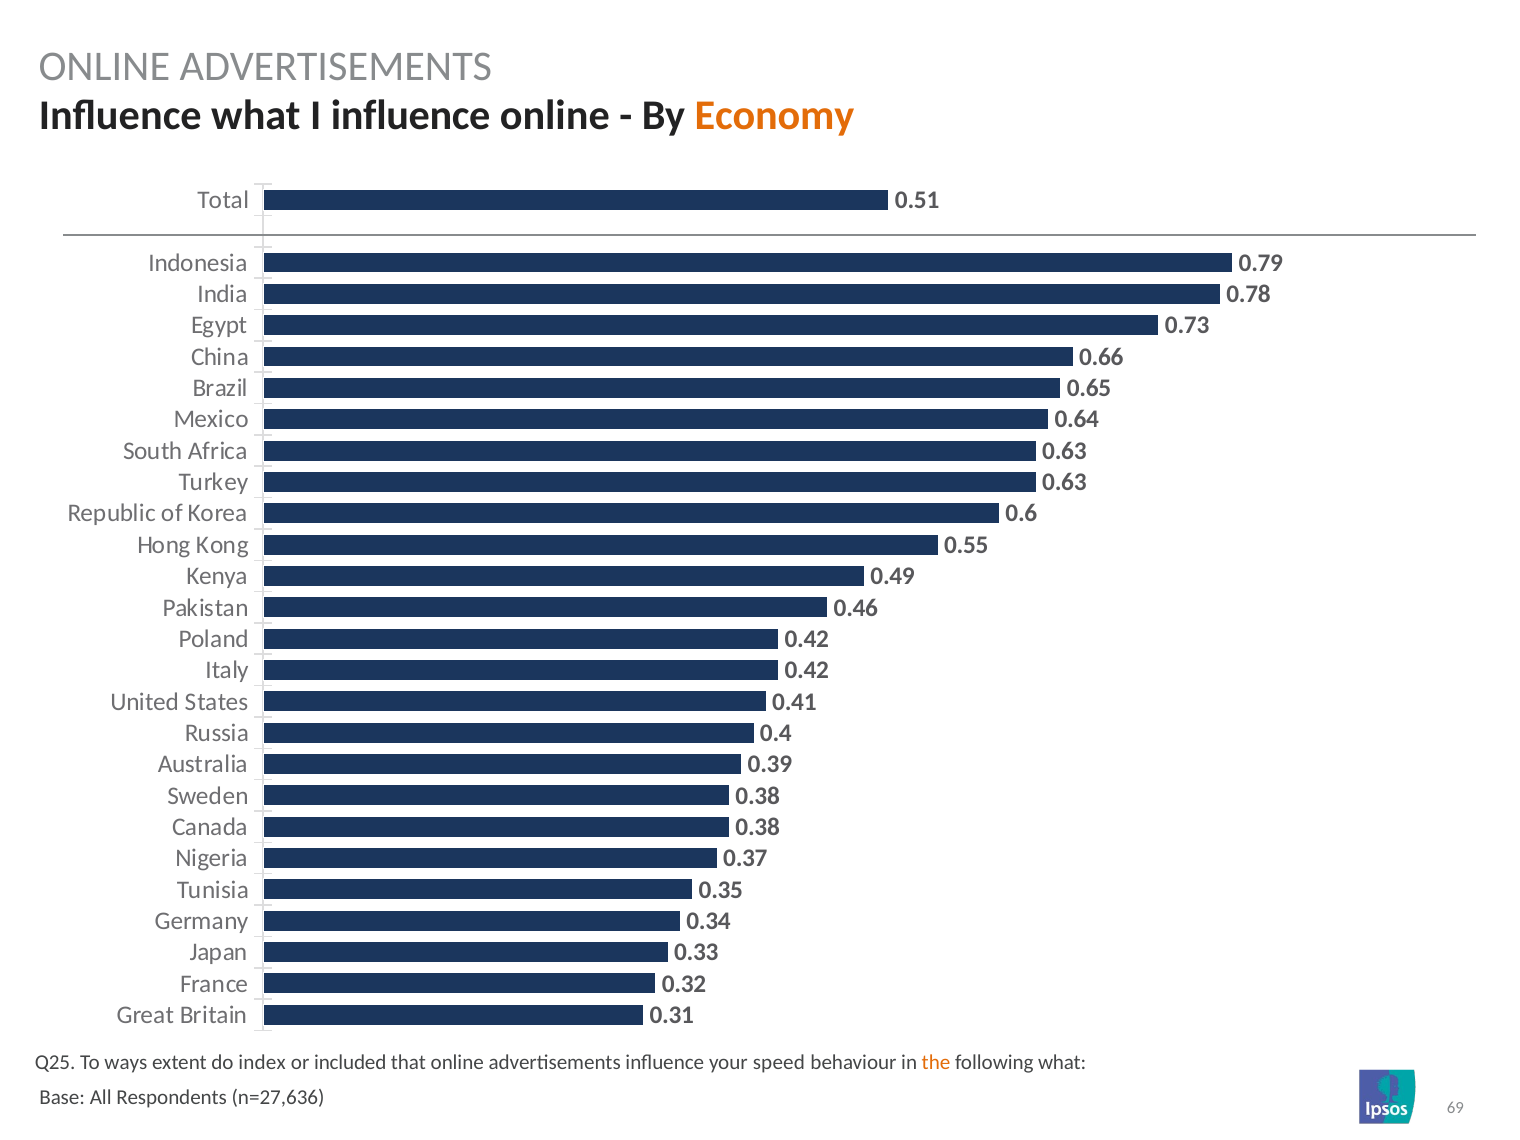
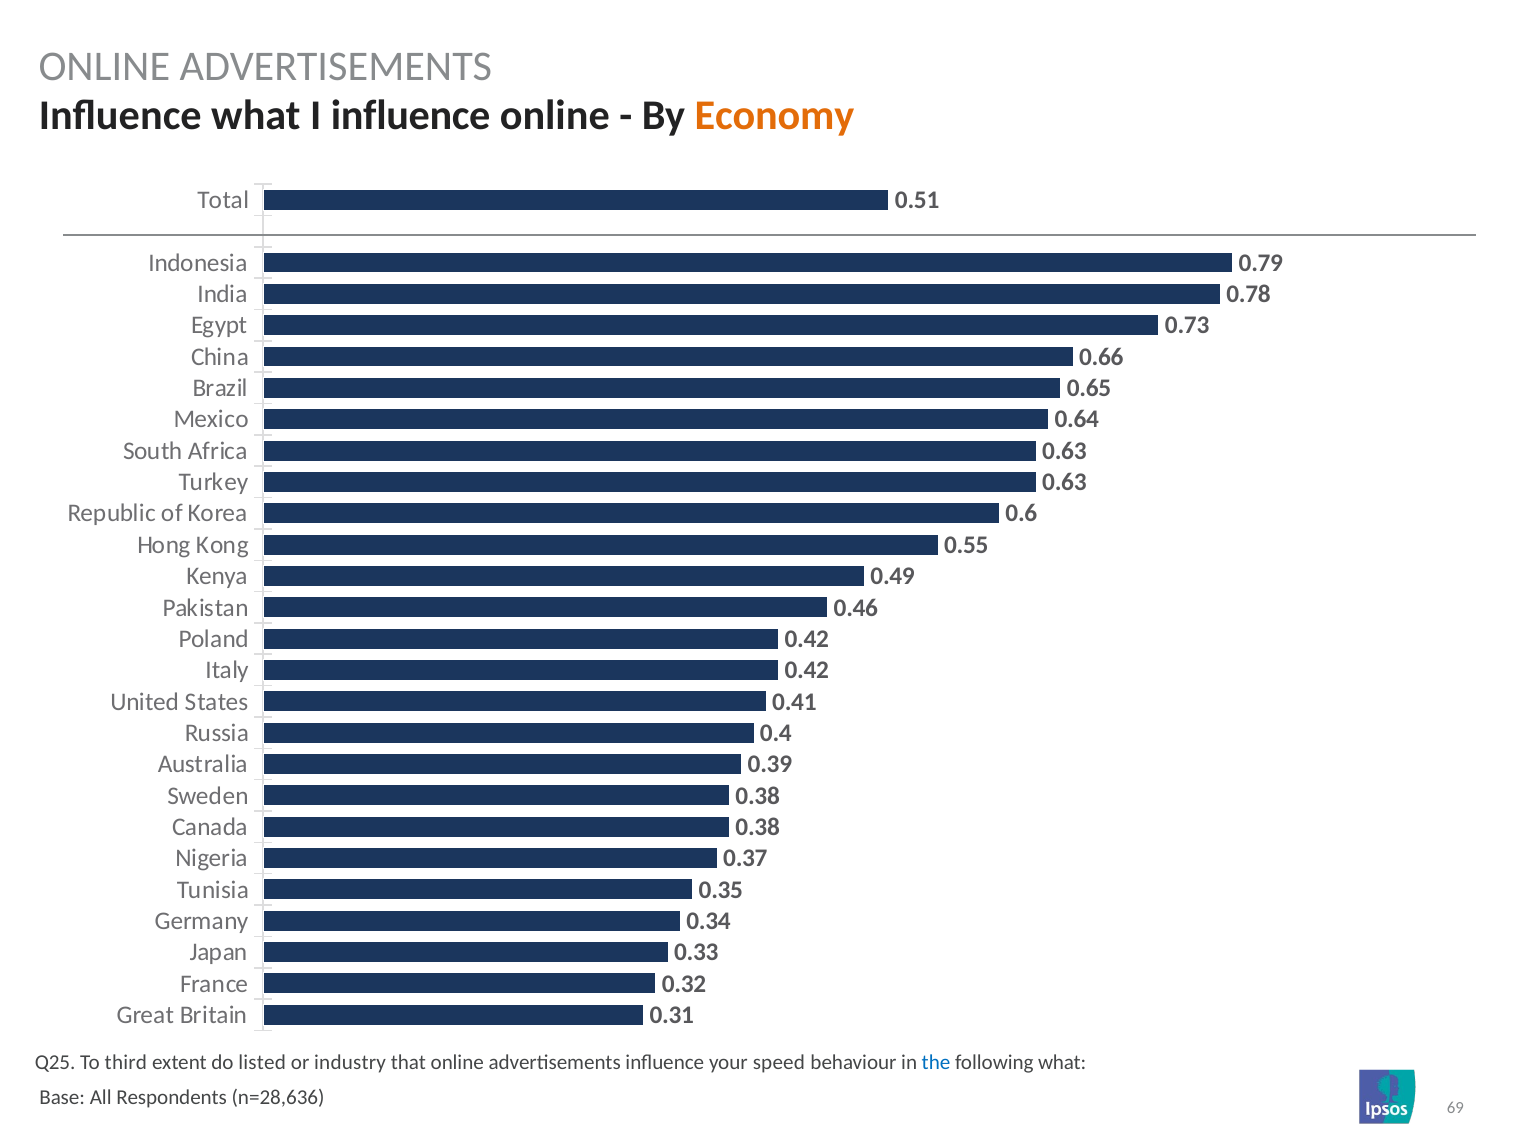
ways: ways -> third
index: index -> listed
included: included -> industry
the colour: orange -> blue
n=27,636: n=27,636 -> n=28,636
